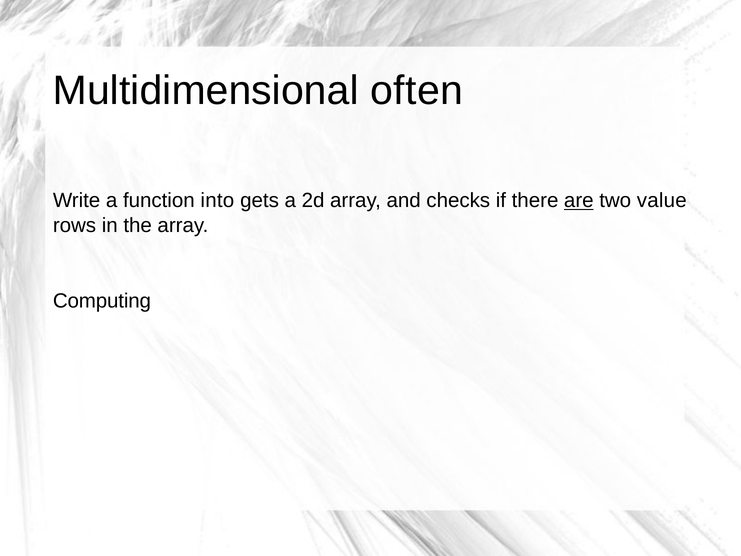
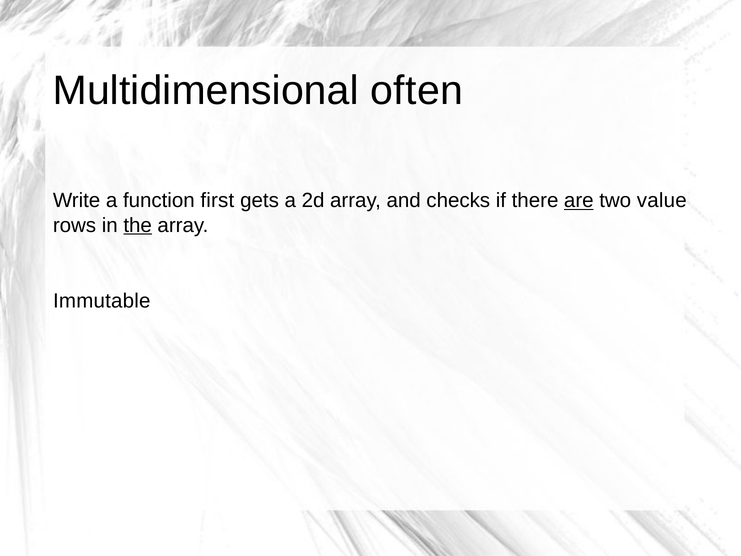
into: into -> first
the underline: none -> present
Computing: Computing -> Immutable
